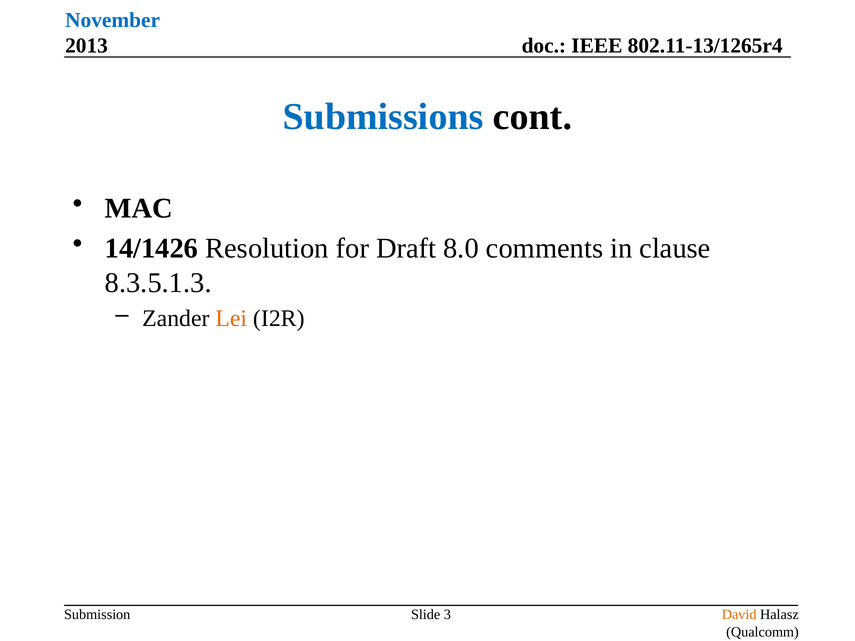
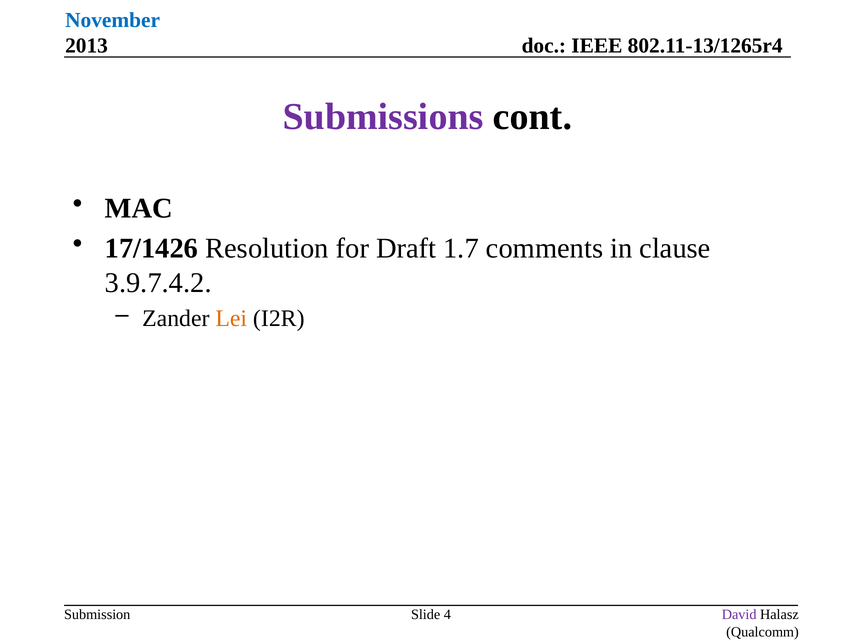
Submissions colour: blue -> purple
14/1426: 14/1426 -> 17/1426
8.0: 8.0 -> 1.7
8.3.5.1.3: 8.3.5.1.3 -> 3.9.7.4.2
3: 3 -> 4
David colour: orange -> purple
